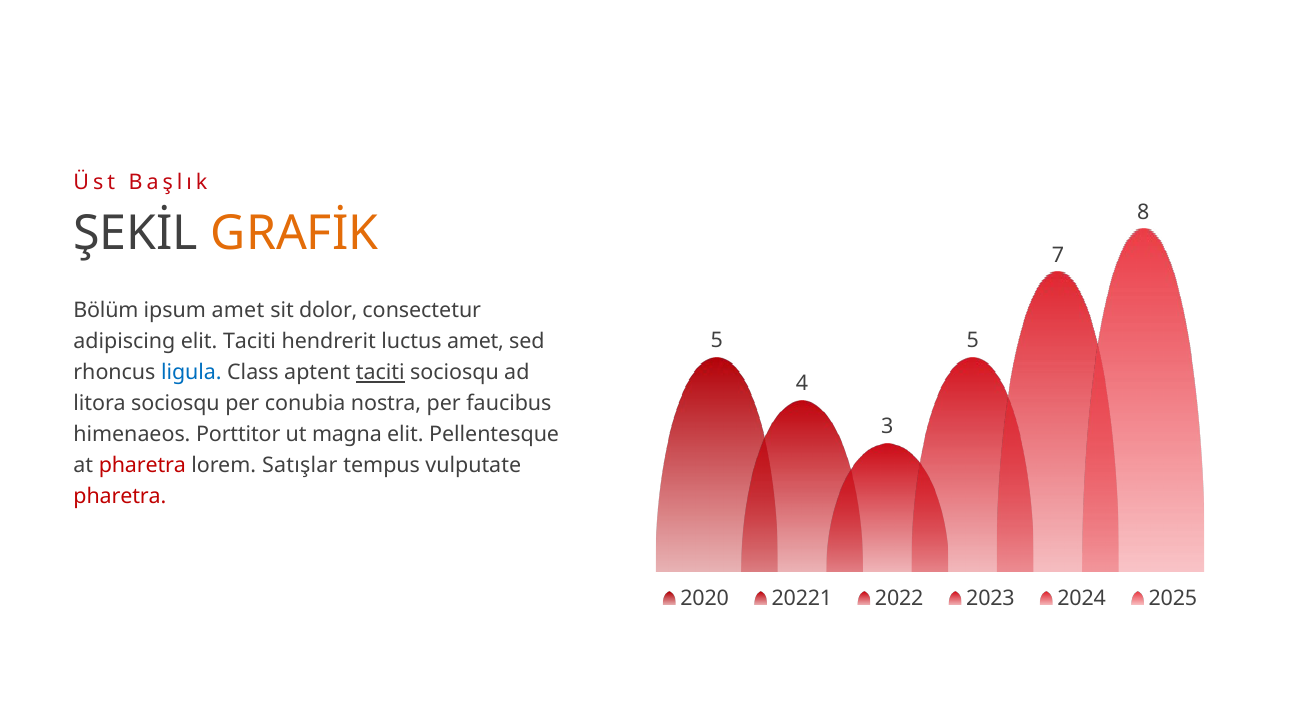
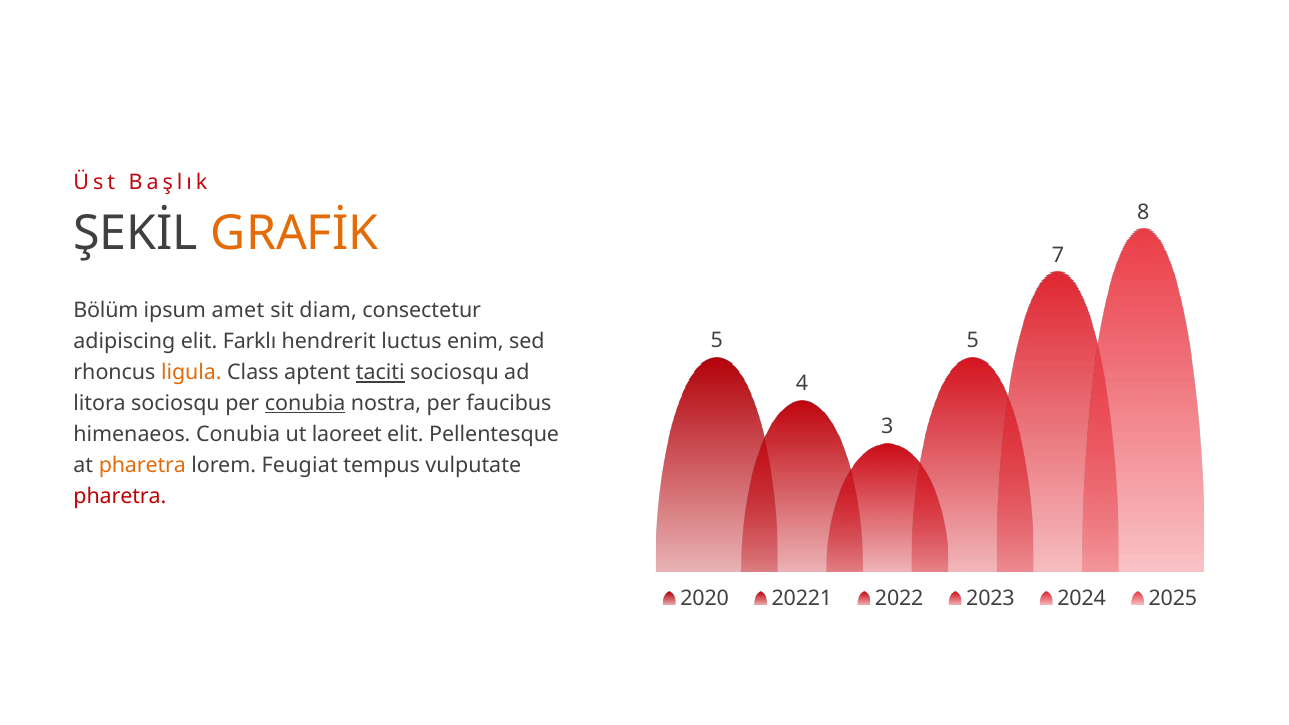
dolor: dolor -> diam
elit Taciti: Taciti -> Farklı
luctus amet: amet -> enim
ligula colour: blue -> orange
conubia at (305, 404) underline: none -> present
himenaeos Porttitor: Porttitor -> Conubia
magna: magna -> laoreet
pharetra at (142, 465) colour: red -> orange
Satışlar: Satışlar -> Feugiat
